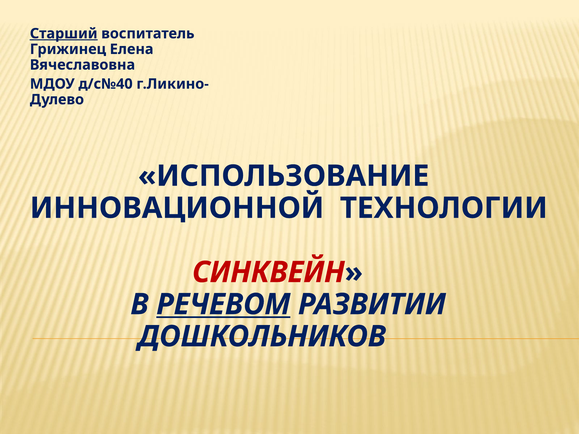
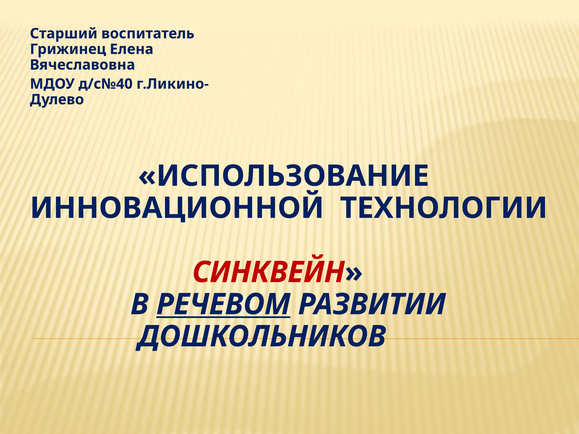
Старший underline: present -> none
